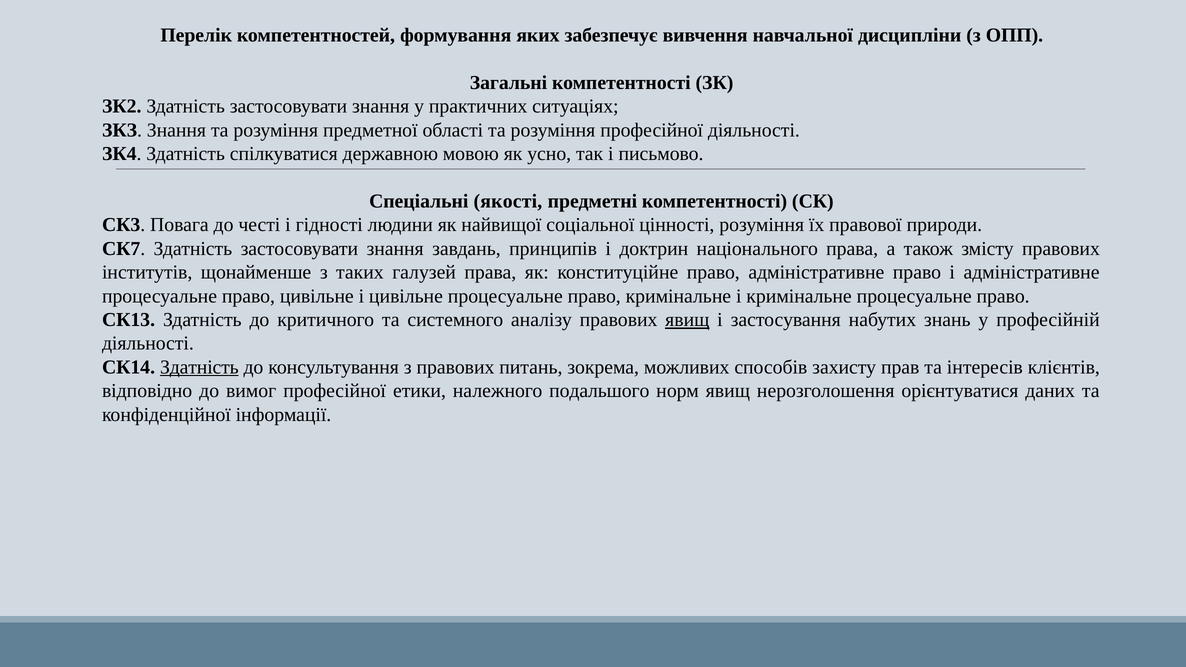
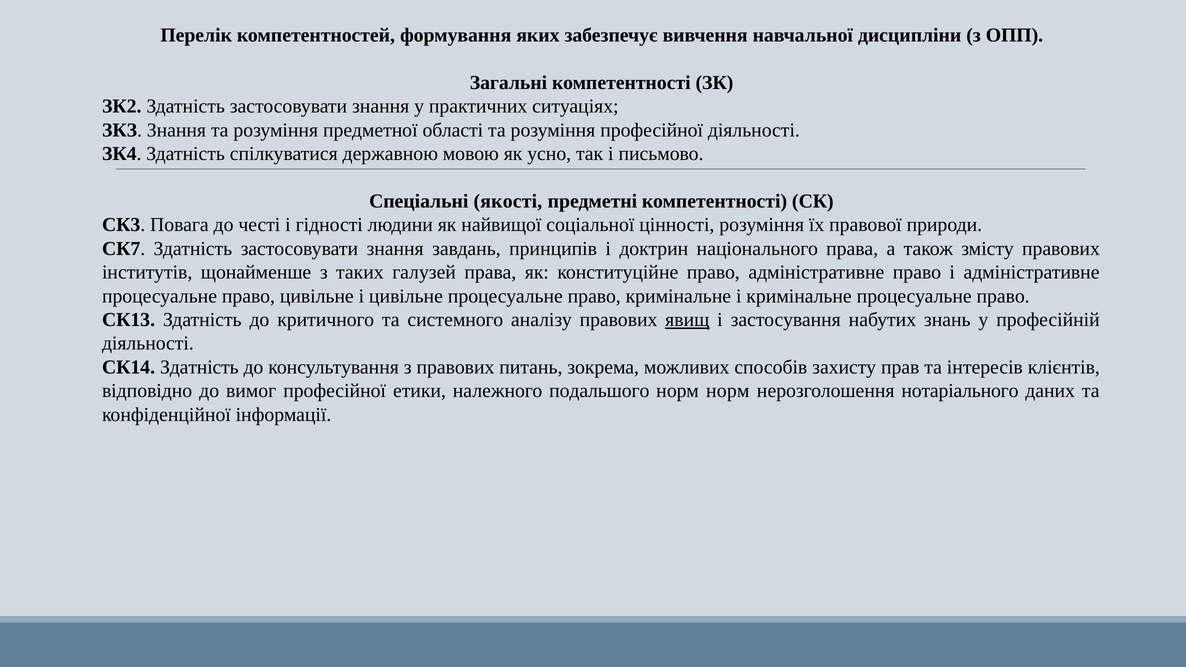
Здатність at (199, 367) underline: present -> none
норм явищ: явищ -> норм
орієнтуватися: орієнтуватися -> нотаріального
